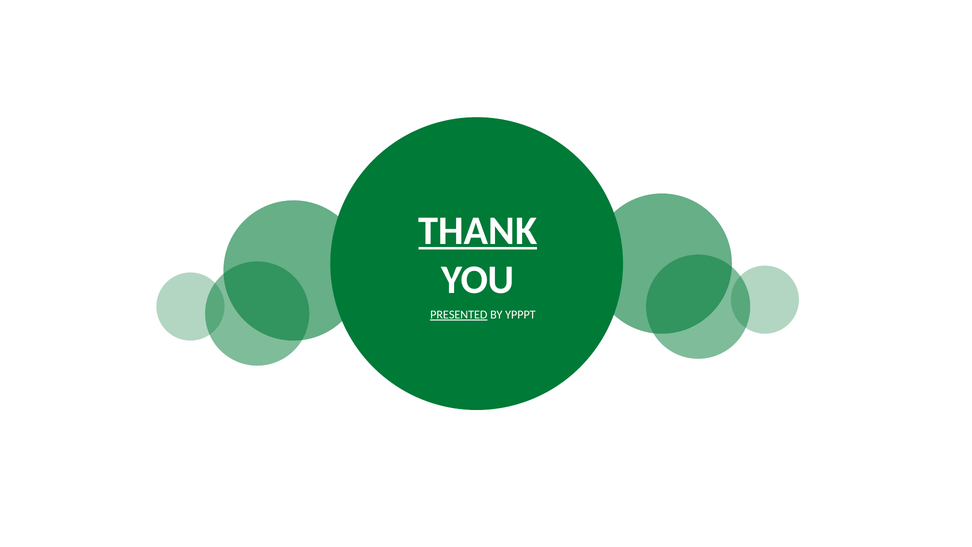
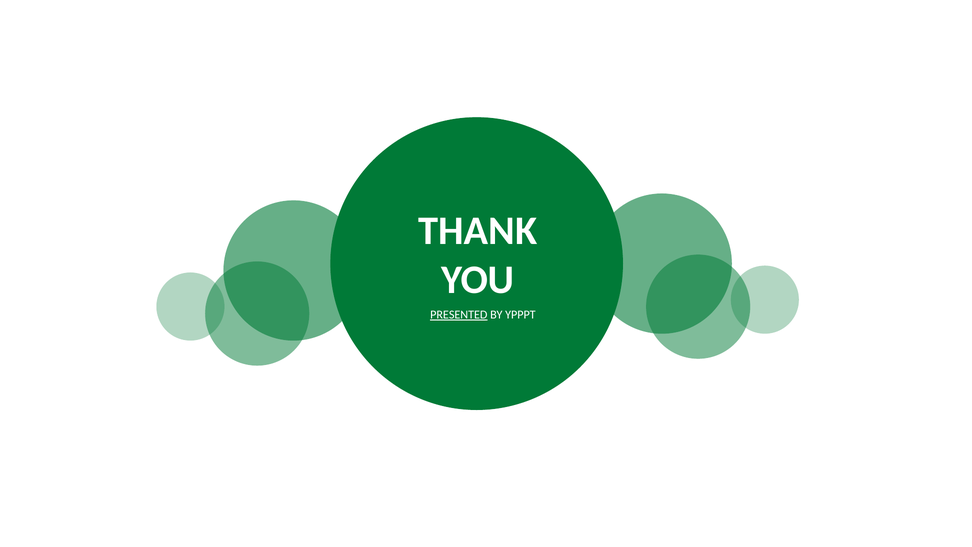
THANK underline: present -> none
